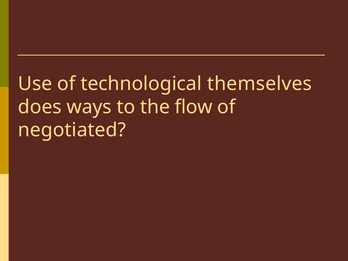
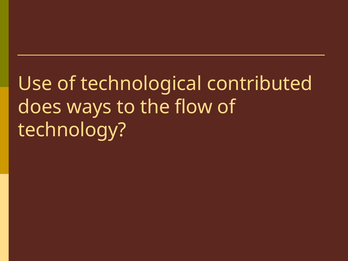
themselves: themselves -> contributed
negotiated: negotiated -> technology
